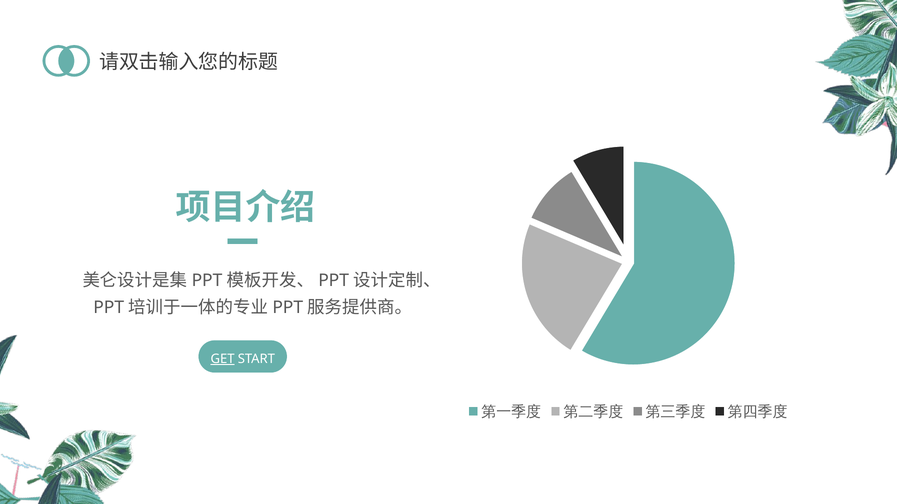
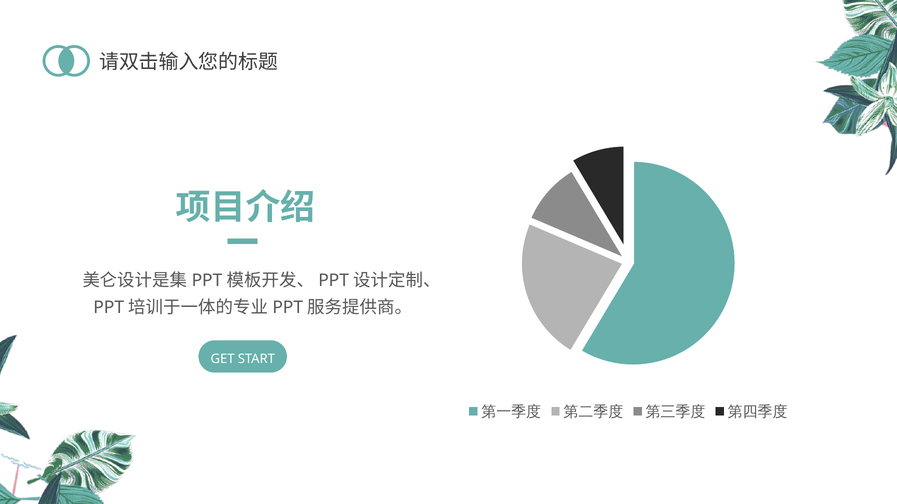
GET underline: present -> none
